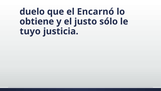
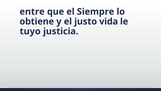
duelo: duelo -> entre
Encarnó: Encarnó -> Siempre
sólo: sólo -> vida
